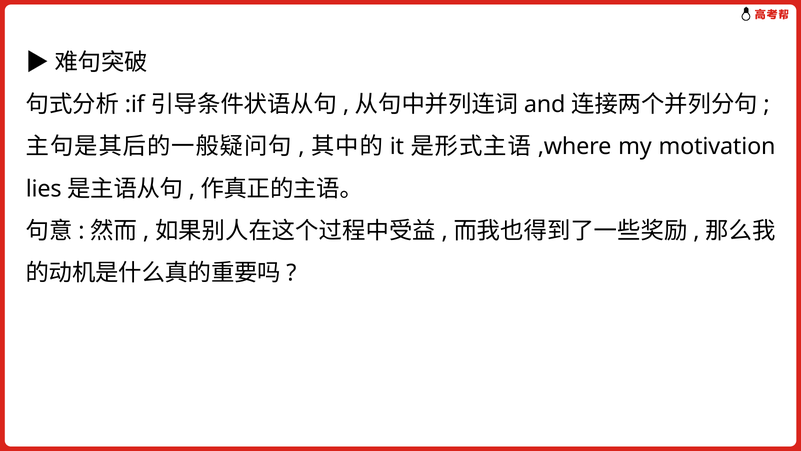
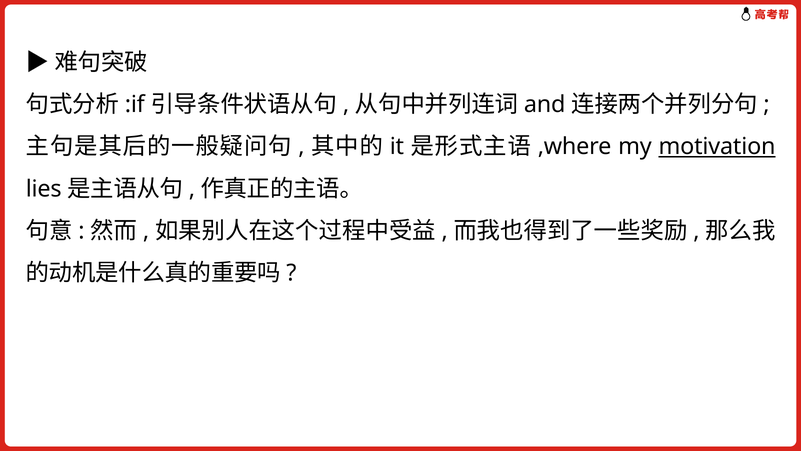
motivation underline: none -> present
